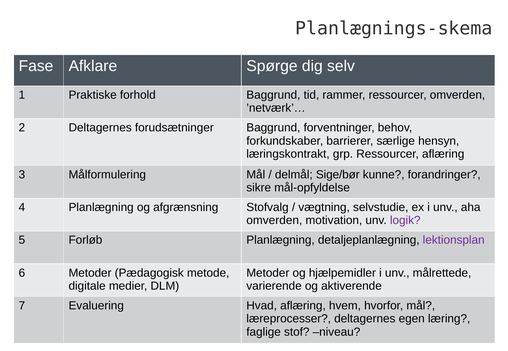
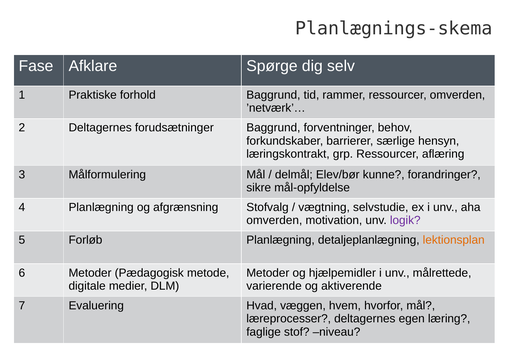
Sige/bør: Sige/bør -> Elev/bør
lektionsplan colour: purple -> orange
Hvad aflæring: aflæring -> væggen
